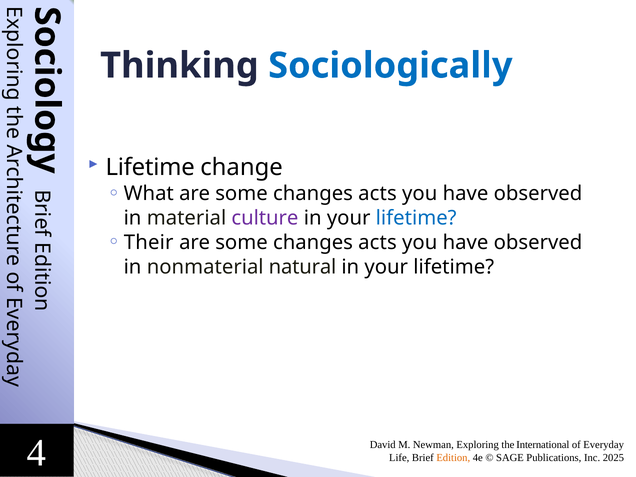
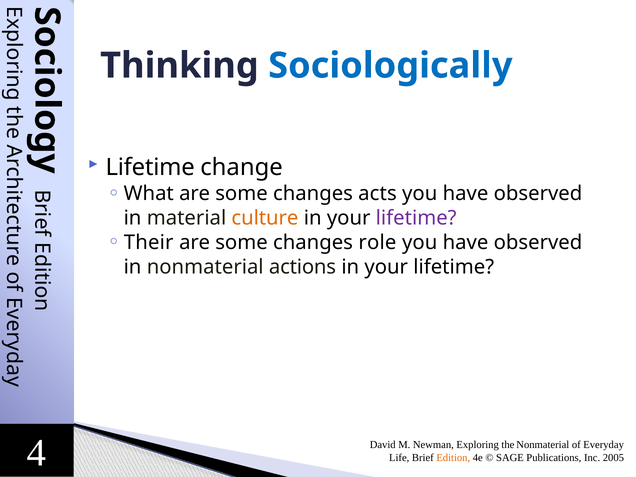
culture colour: purple -> orange
lifetime at (416, 218) colour: blue -> purple
acts at (377, 243): acts -> role
natural: natural -> actions
the International: International -> Nonmaterial
2025: 2025 -> 2005
